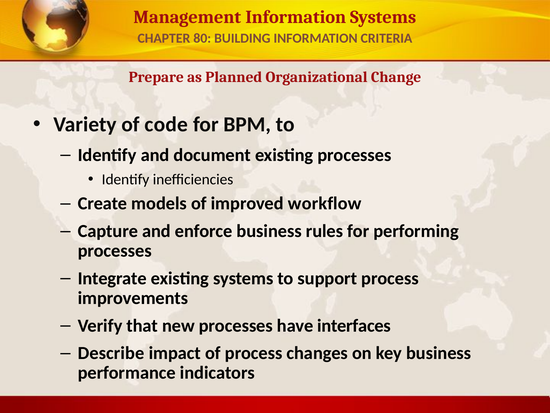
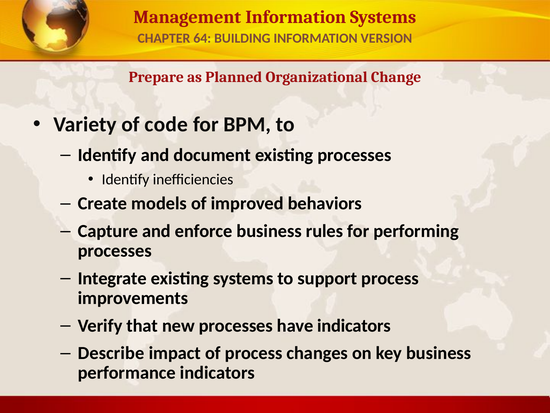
80: 80 -> 64
CRITERIA: CRITERIA -> VERSION
workflow: workflow -> behaviors
have interfaces: interfaces -> indicators
